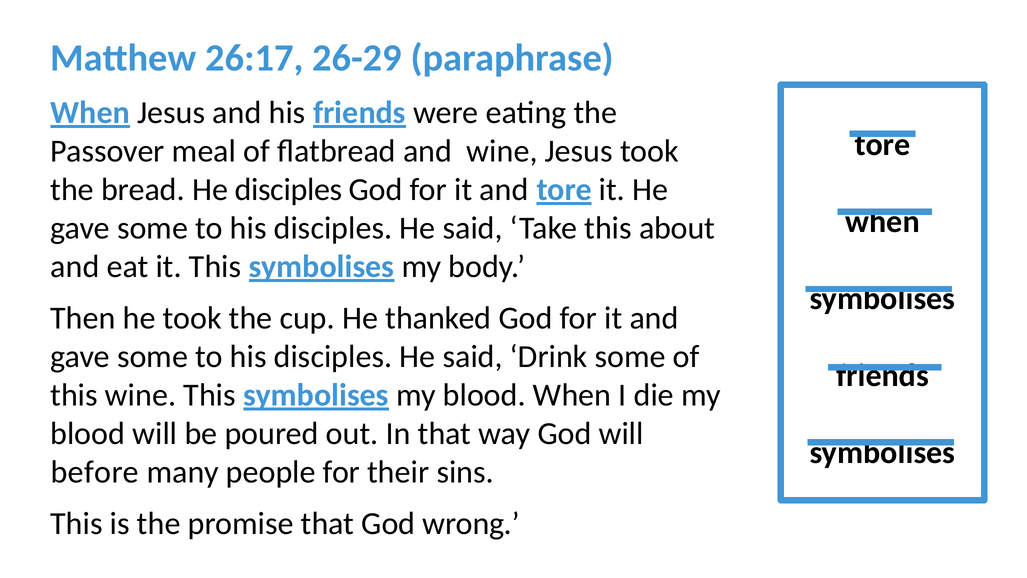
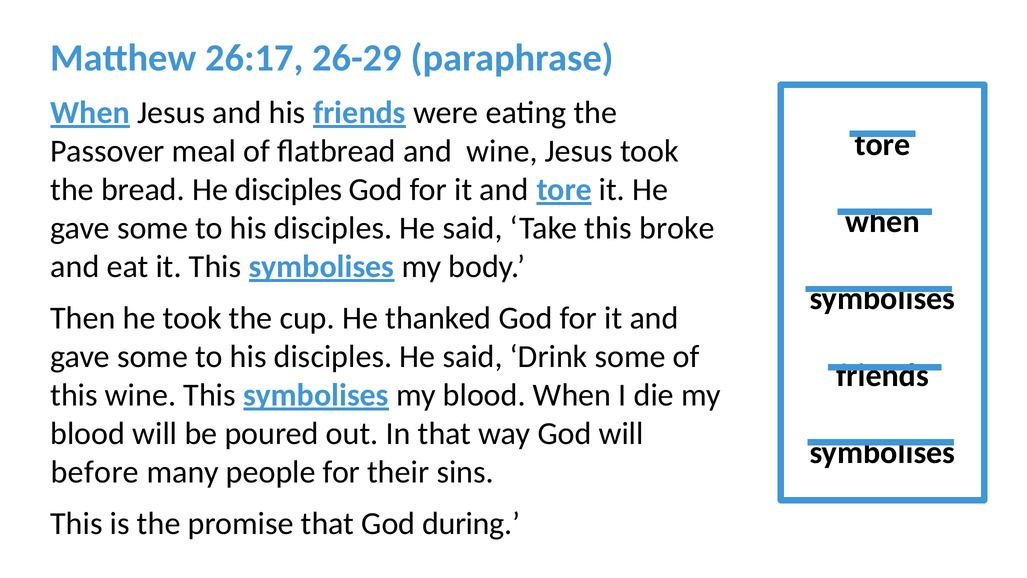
about: about -> broke
wrong: wrong -> during
